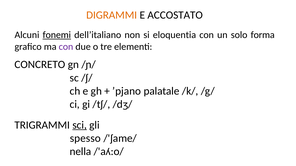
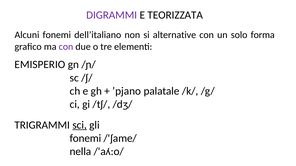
DIGRAMMI colour: orange -> purple
ACCOSTATO: ACCOSTATO -> TEORIZZATA
fonemi at (57, 35) underline: present -> none
eloquentia: eloquentia -> alternative
CONCRETO: CONCRETO -> EMISPERIO
spesso at (85, 139): spesso -> fonemi
